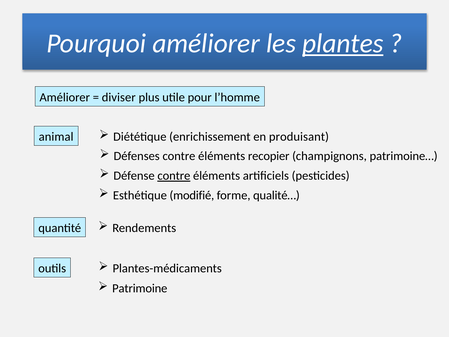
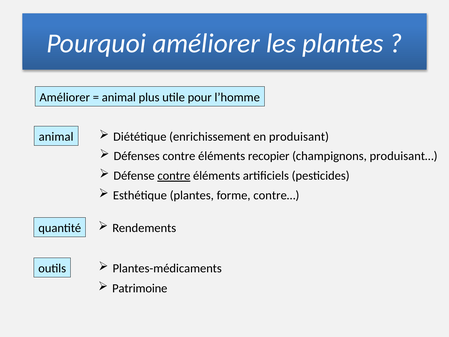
plantes at (343, 43) underline: present -> none
diviser at (119, 97): diviser -> animal
patrimoine…: patrimoine… -> produisant…
Esthétique modifié: modifié -> plantes
qualité…: qualité… -> contre…
